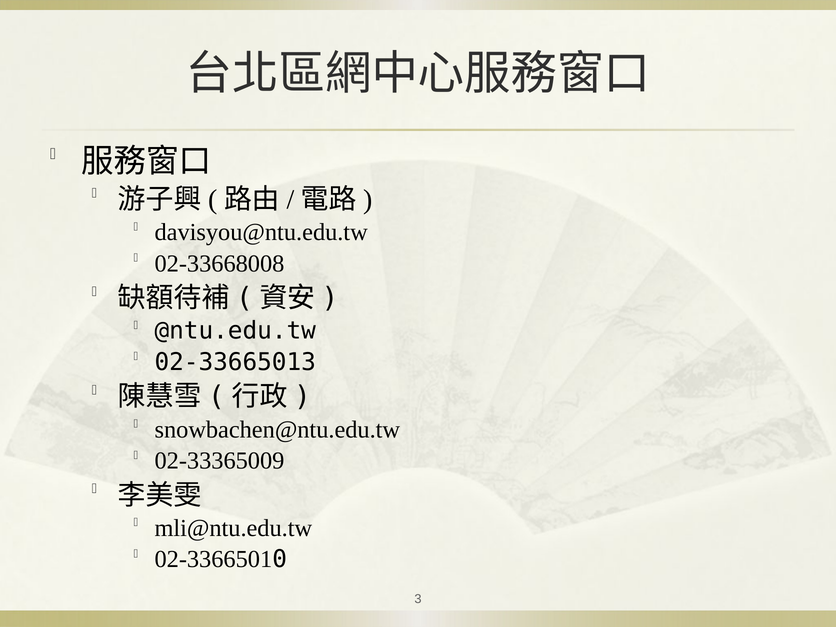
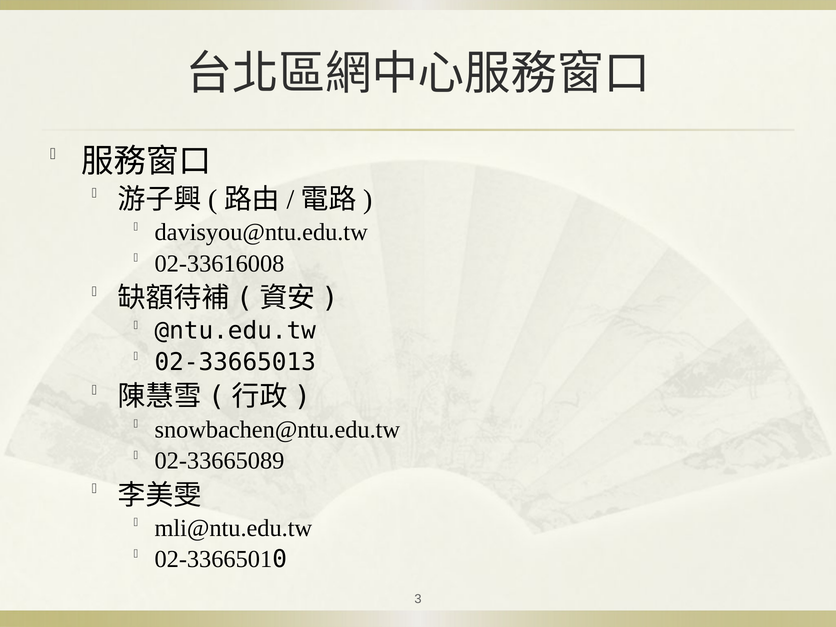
02-33668008: 02-33668008 -> 02-33616008
02-33365009: 02-33365009 -> 02-33665089
